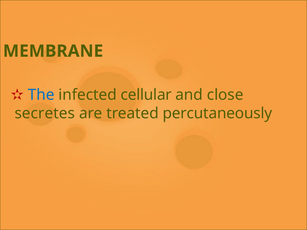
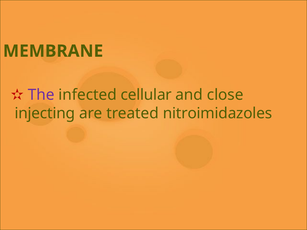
The colour: blue -> purple
secretes: secretes -> injecting
percutaneously: percutaneously -> nitroimidazoles
